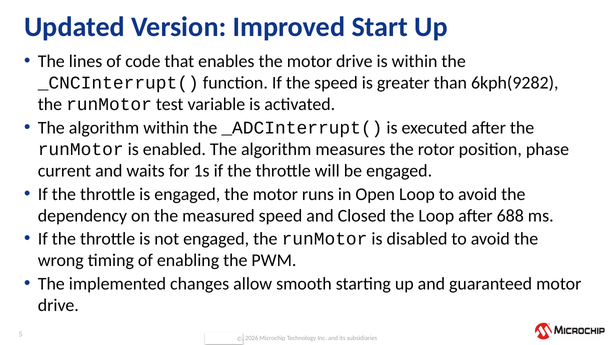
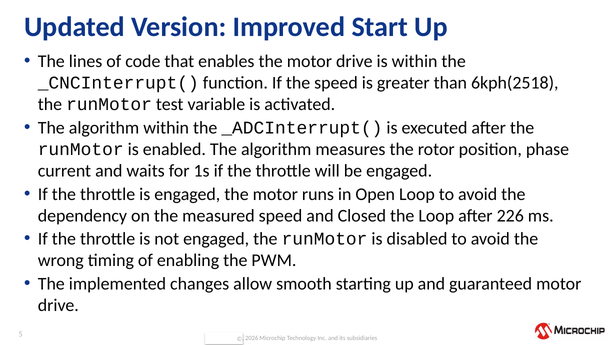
6kph(9282: 6kph(9282 -> 6kph(2518
688: 688 -> 226
